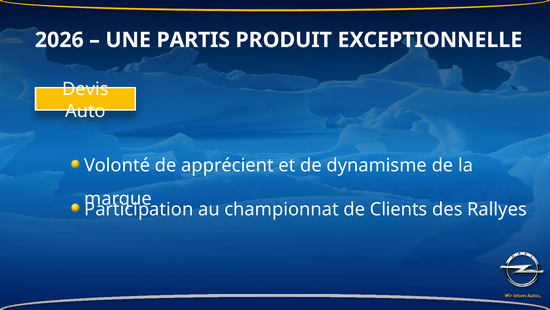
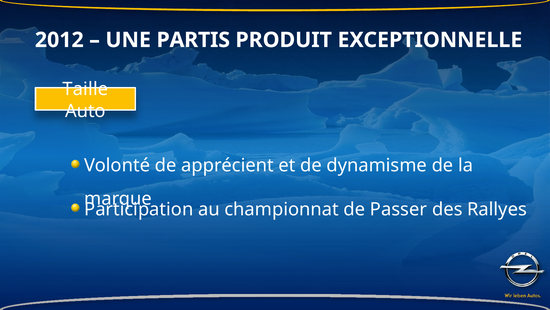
2026: 2026 -> 2012
Devis: Devis -> Taille
Clients: Clients -> Passer
